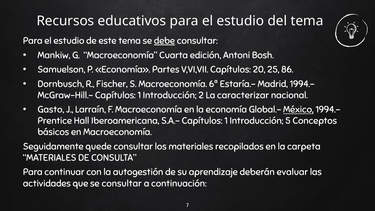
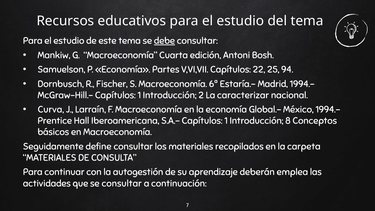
20: 20 -> 22
86: 86 -> 94
Gasto: Gasto -> Curva
México underline: present -> none
5: 5 -> 8
quede: quede -> define
evaluar: evaluar -> emplea
